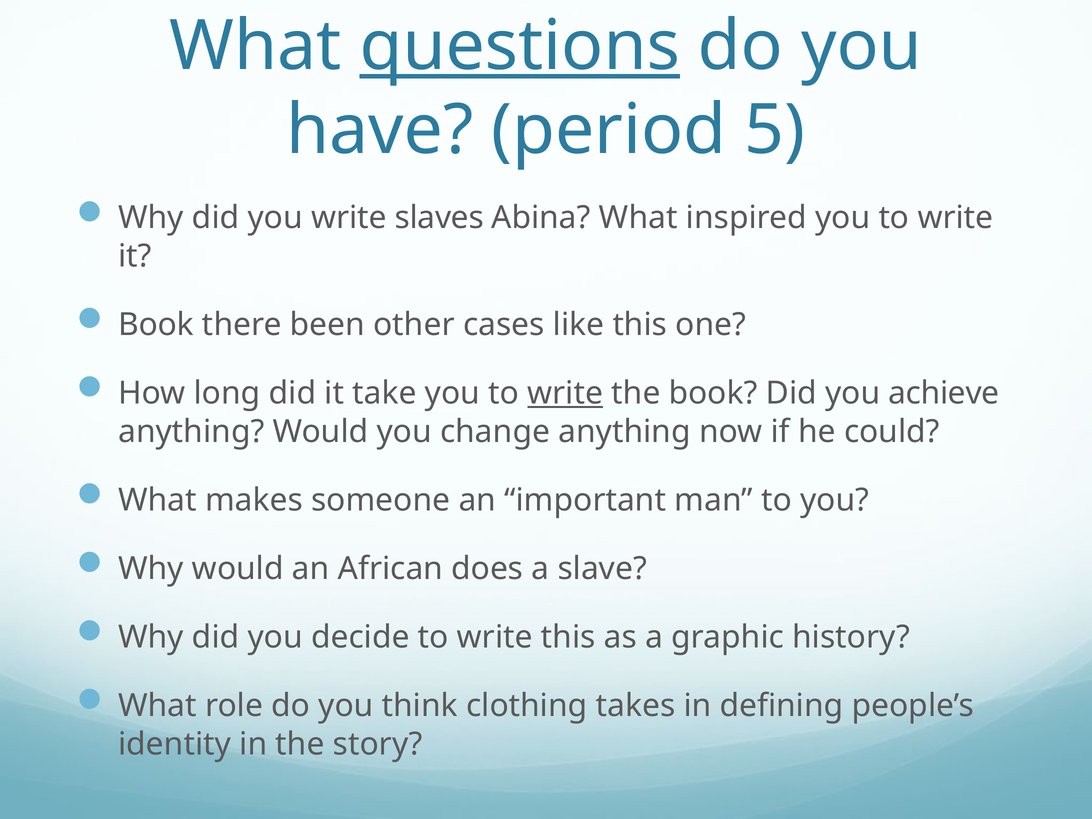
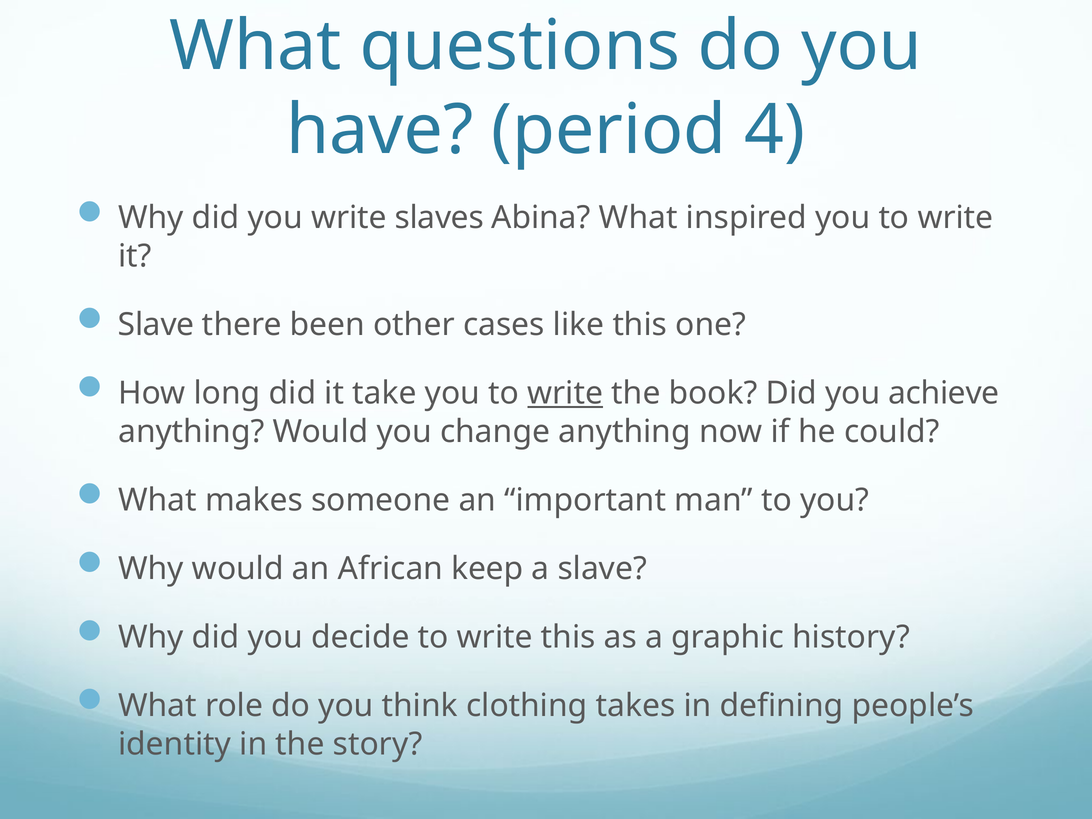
questions underline: present -> none
5: 5 -> 4
Book at (156, 325): Book -> Slave
does: does -> keep
